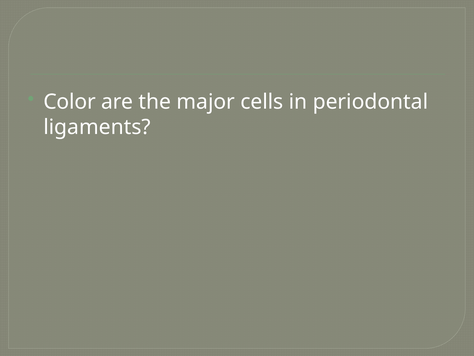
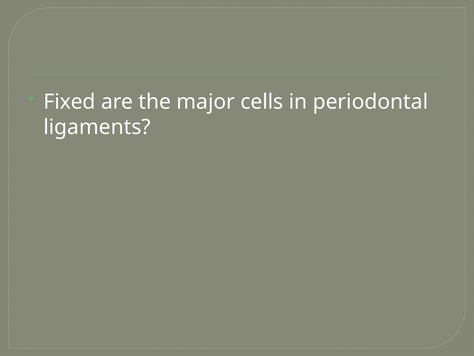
Color: Color -> Fixed
